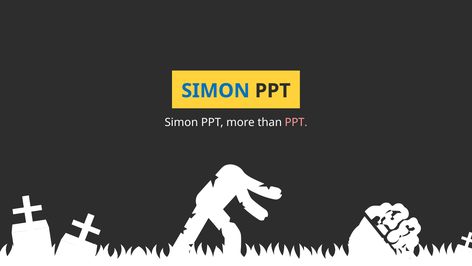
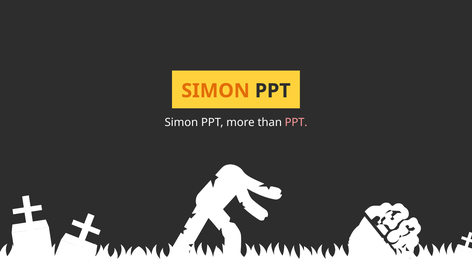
SIMON at (216, 91) colour: blue -> orange
